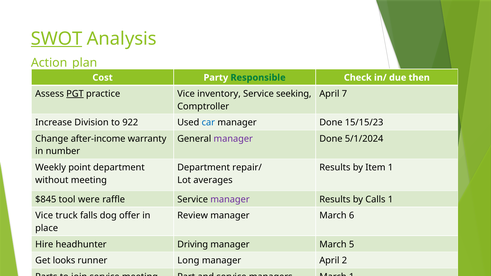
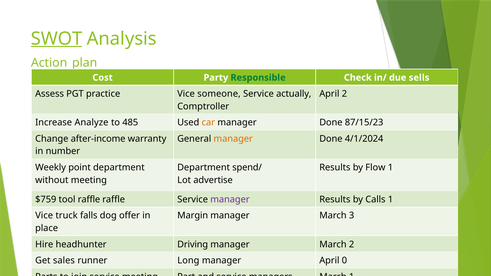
then: then -> sells
PGT underline: present -> none
inventory: inventory -> someone
seeking: seeking -> actually
April 7: 7 -> 2
Division: Division -> Analyze
922: 922 -> 485
car colour: blue -> orange
15/15/23: 15/15/23 -> 87/15/23
manager at (233, 139) colour: purple -> orange
5/1/2024: 5/1/2024 -> 4/1/2024
repair/: repair/ -> spend/
Item: Item -> Flow
averages: averages -> advertise
$845: $845 -> $759
tool were: were -> raffle
Review: Review -> Margin
6: 6 -> 3
March 5: 5 -> 2
looks: looks -> sales
2: 2 -> 0
